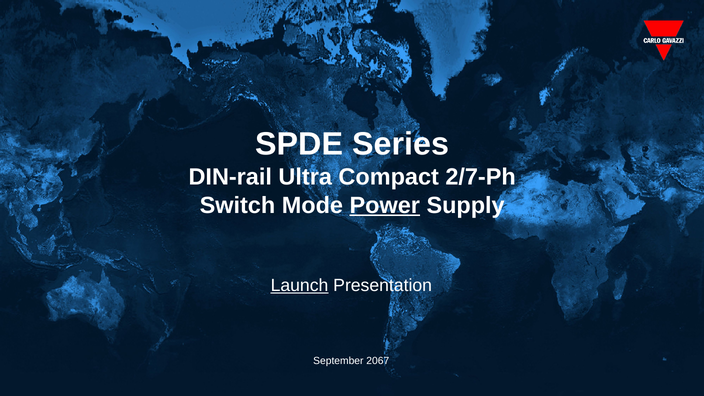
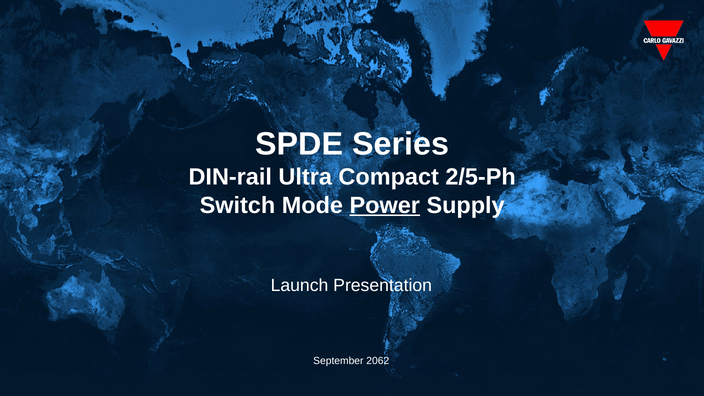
2/7-Ph: 2/7-Ph -> 2/5-Ph
Launch at (299, 285) underline: present -> none
2067: 2067 -> 2062
